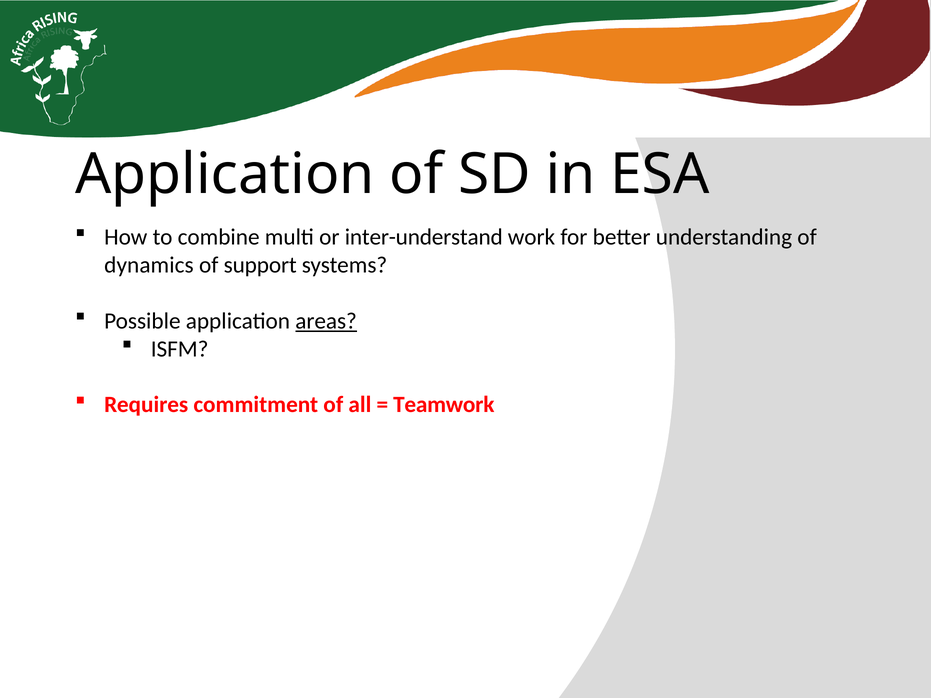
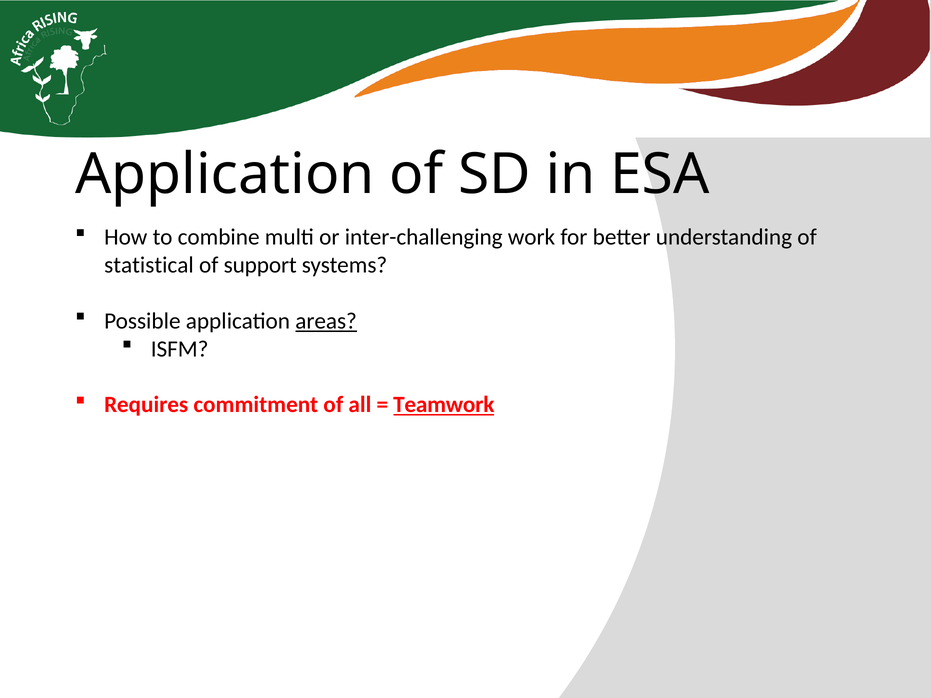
inter-understand: inter-understand -> inter-challenging
dynamics: dynamics -> statistical
Teamwork underline: none -> present
